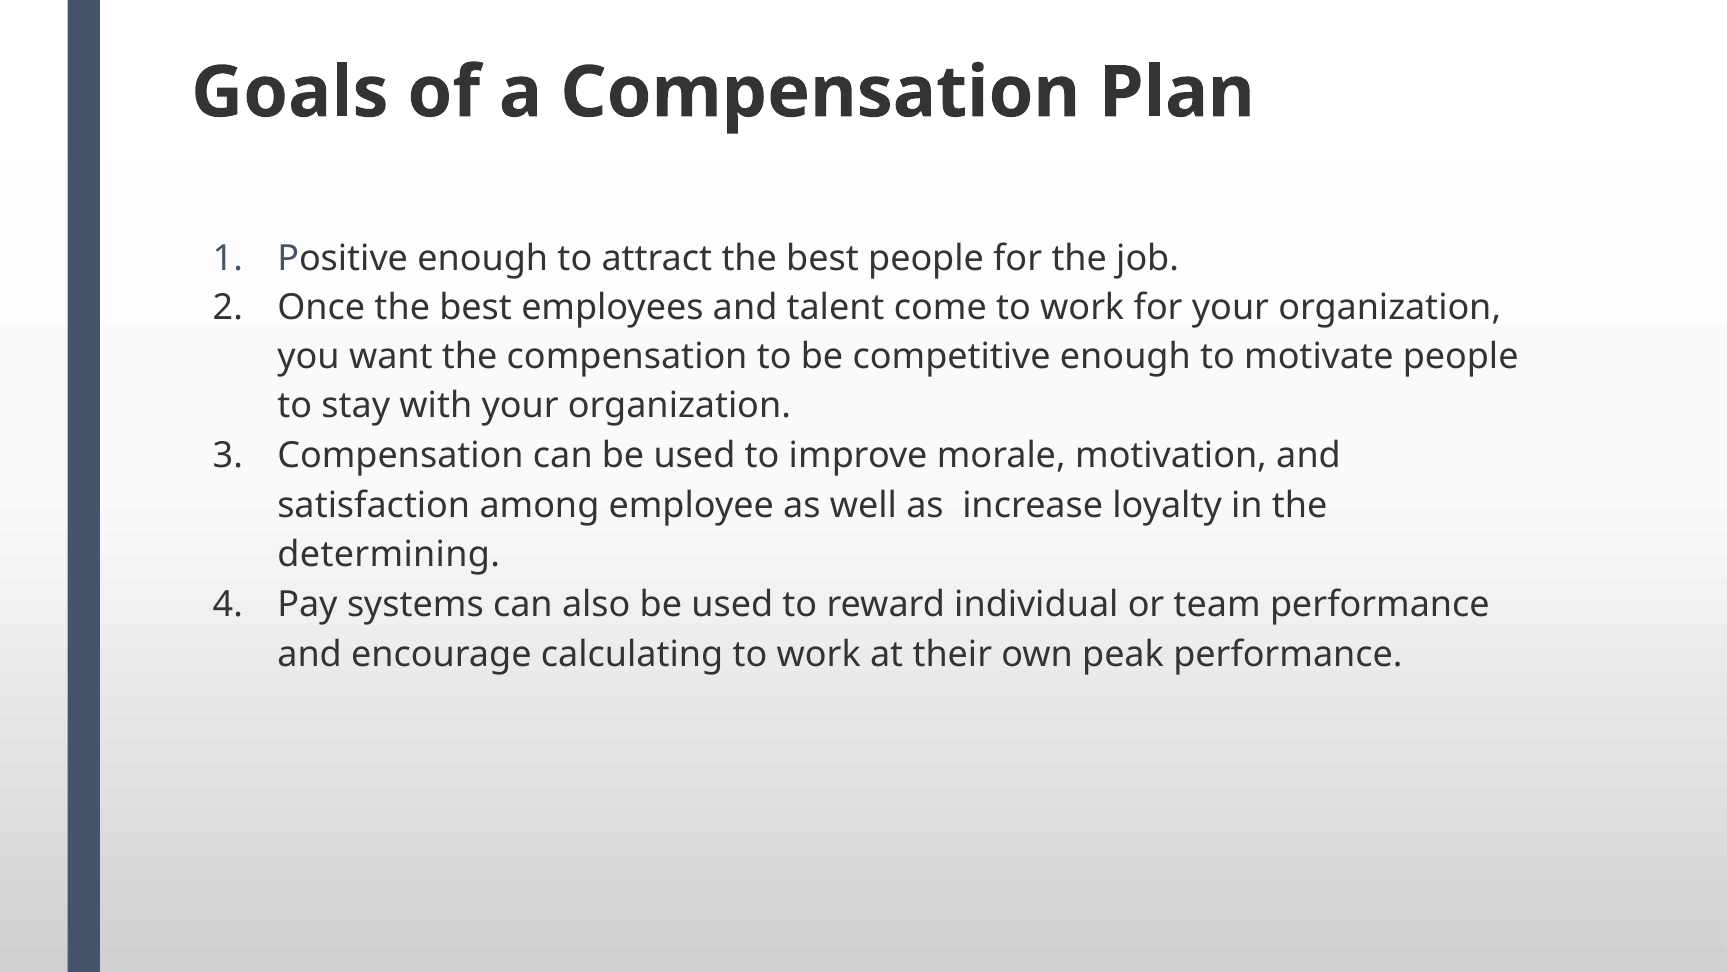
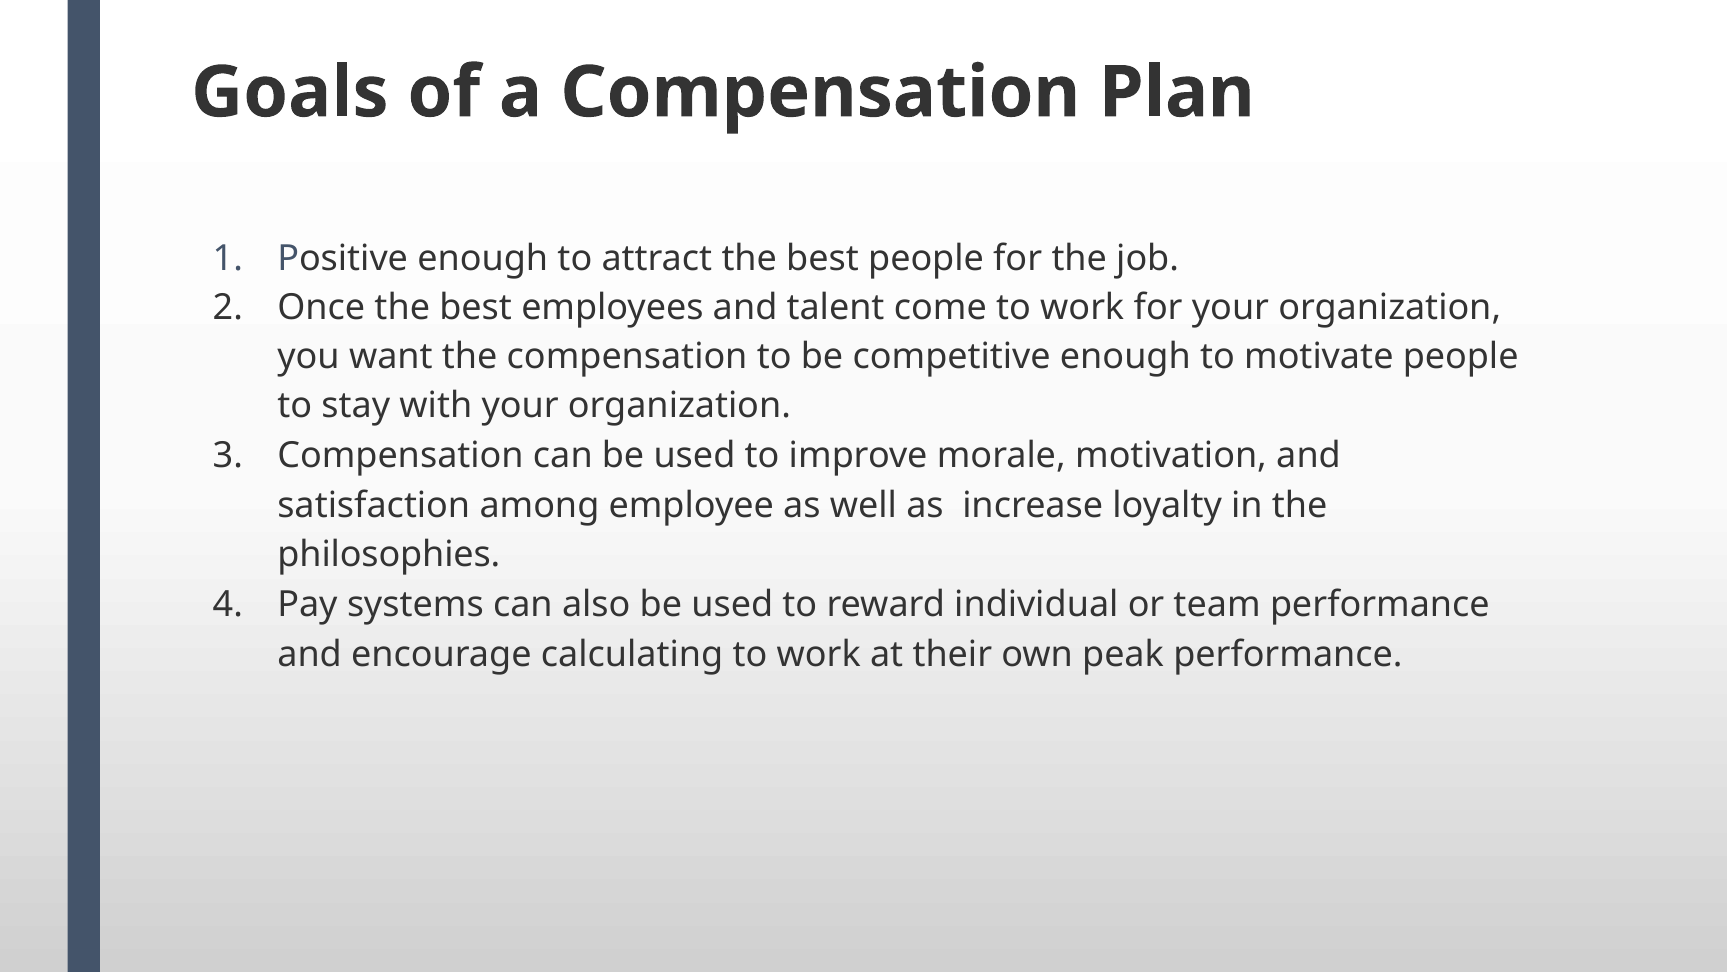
determining: determining -> philosophies
